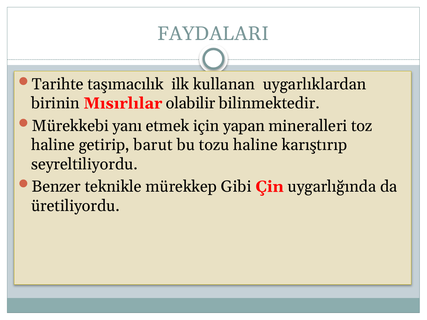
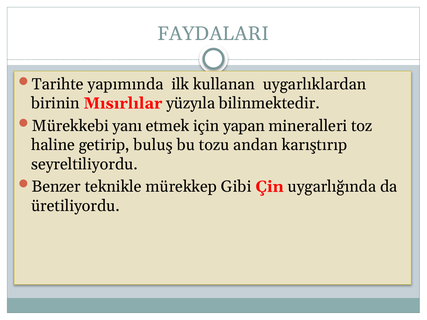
taşımacılık: taşımacılık -> yapımında
olabilir: olabilir -> yüzyıla
barut: barut -> buluş
tozu haline: haline -> andan
